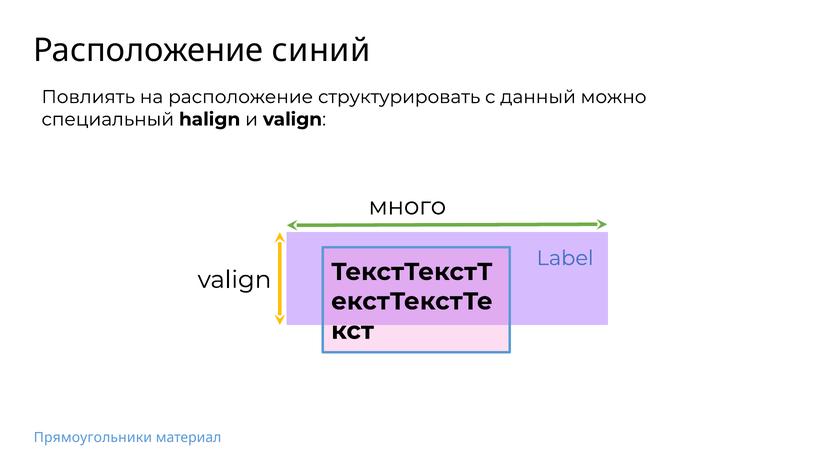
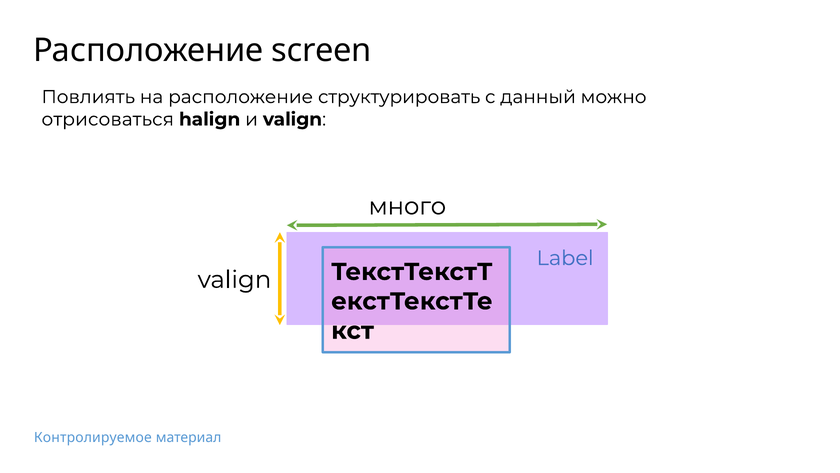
синий: синий -> screen
специальный: специальный -> отрисоваться
Прямоугольники: Прямоугольники -> Контролируемое
